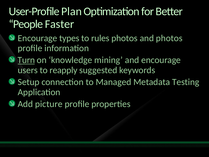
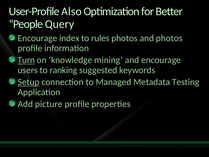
Plan: Plan -> Also
Faster: Faster -> Query
types: types -> index
reapply: reapply -> ranking
Setup underline: none -> present
